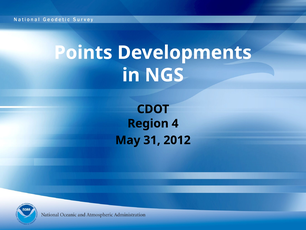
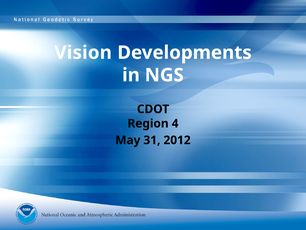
Points: Points -> Vision
